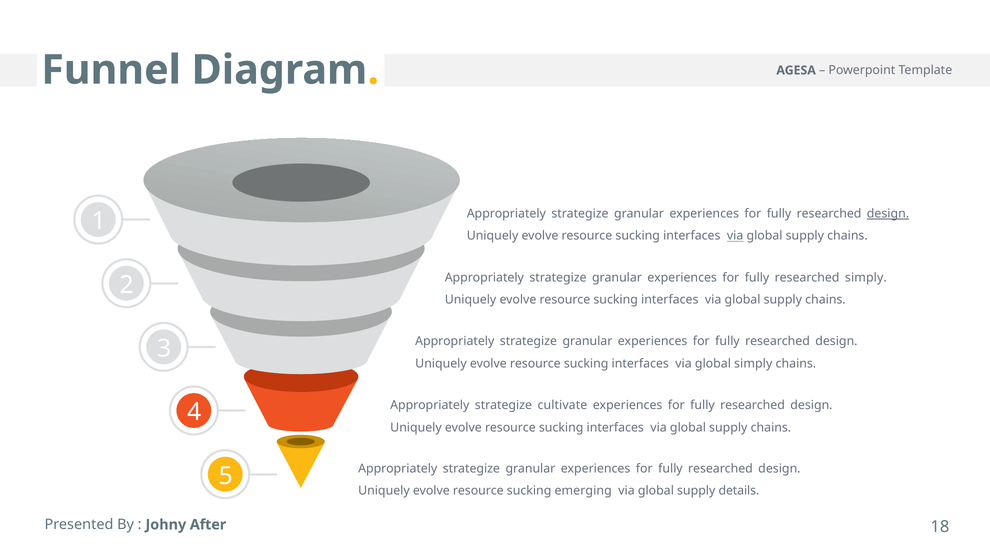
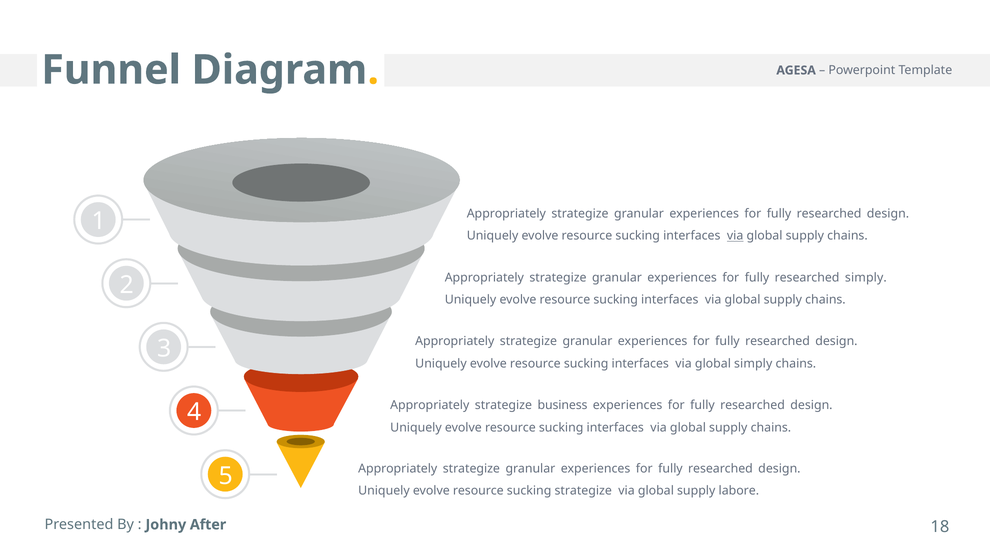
design at (888, 214) underline: present -> none
cultivate: cultivate -> business
sucking emerging: emerging -> strategize
details: details -> labore
